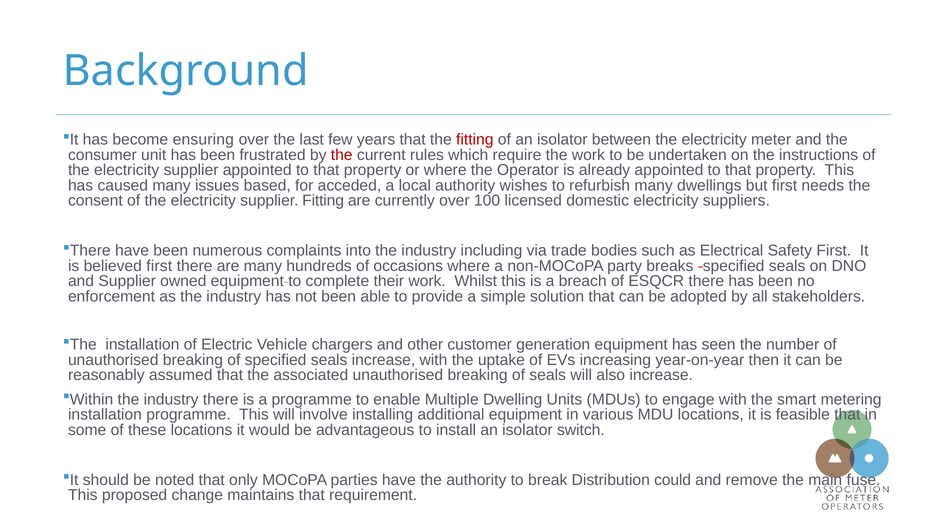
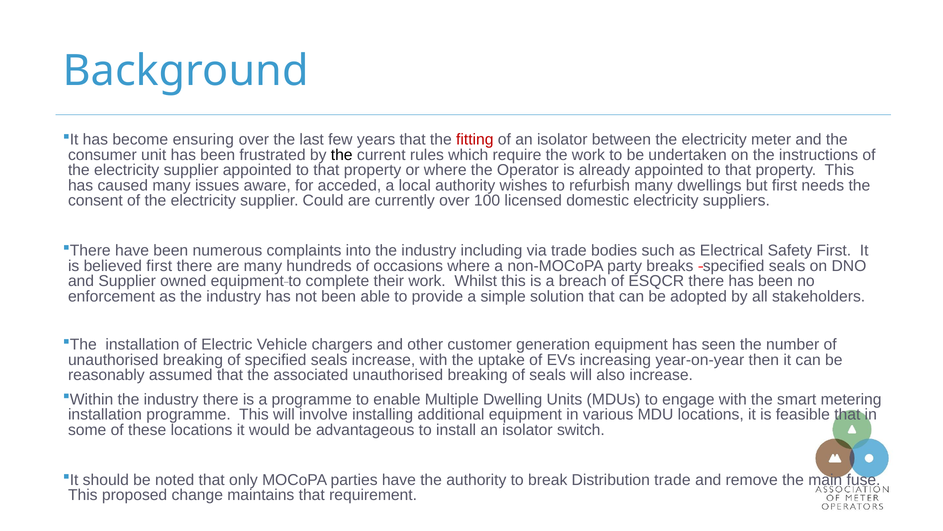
the at (342, 155) colour: red -> black
based: based -> aware
supplier Fitting: Fitting -> Could
Distribution could: could -> trade
